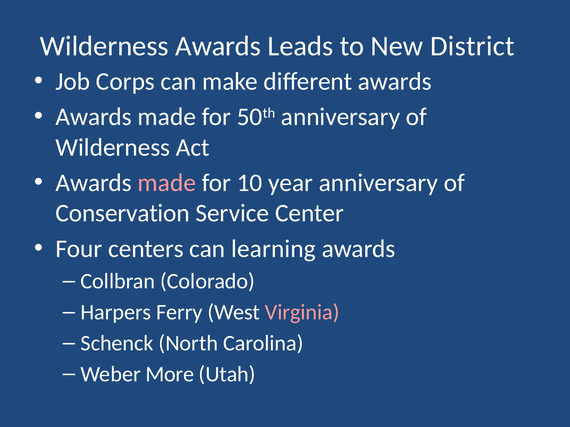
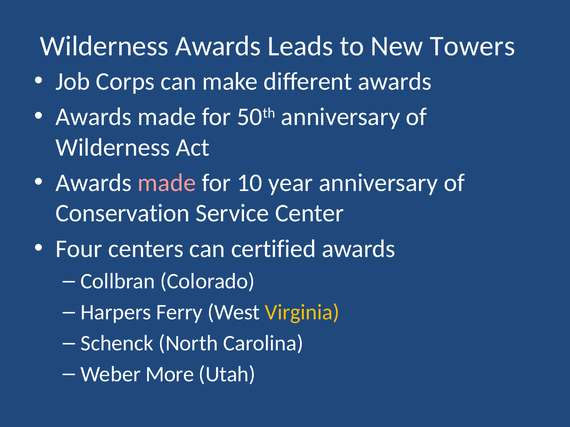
District: District -> Towers
learning: learning -> certified
Virginia colour: pink -> yellow
